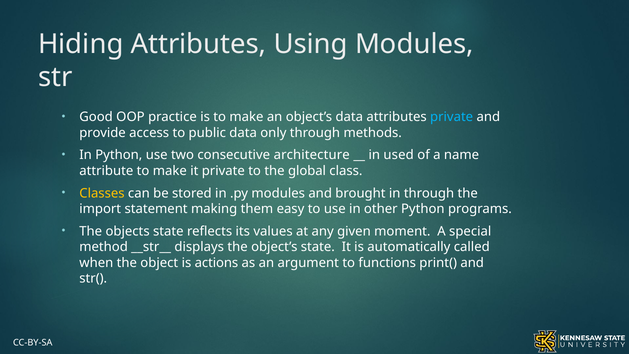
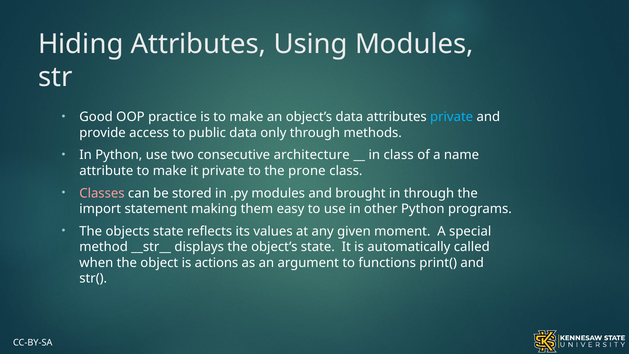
in used: used -> class
global: global -> prone
Classes colour: yellow -> pink
